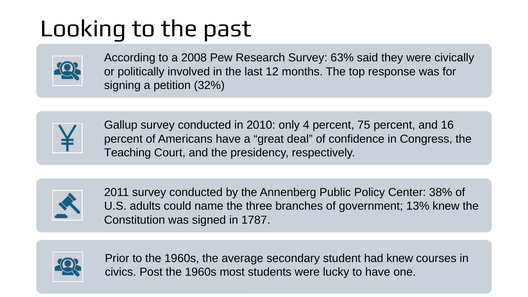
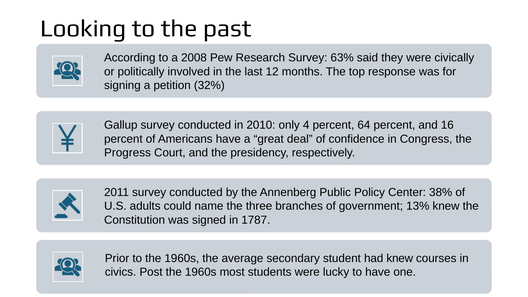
75: 75 -> 64
Teaching: Teaching -> Progress
